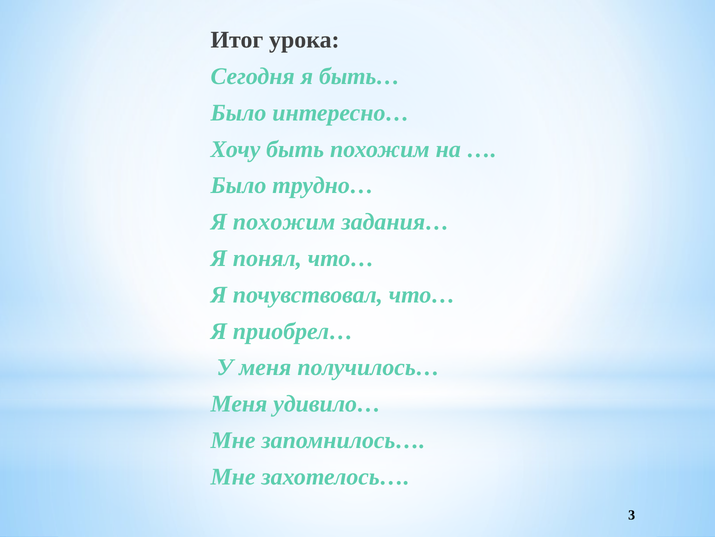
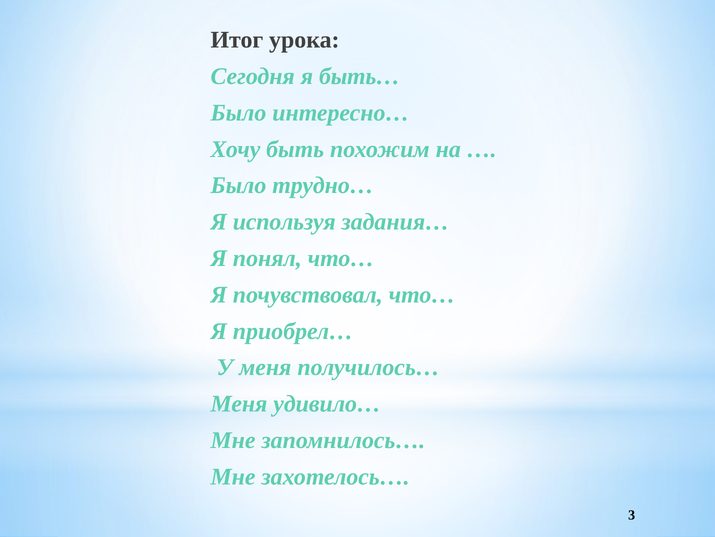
Я похожим: похожим -> используя
